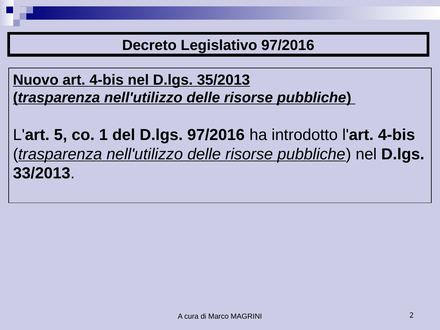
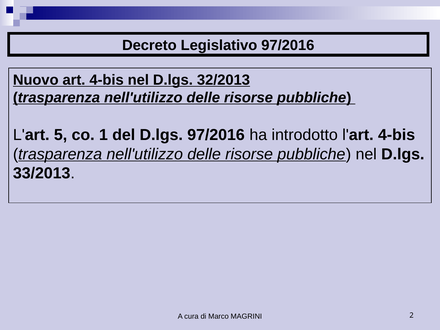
35/2013: 35/2013 -> 32/2013
